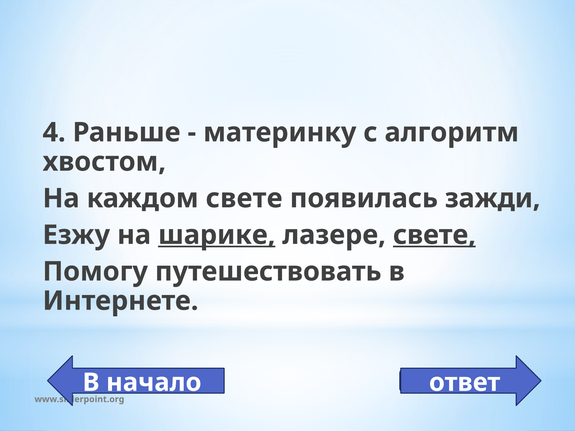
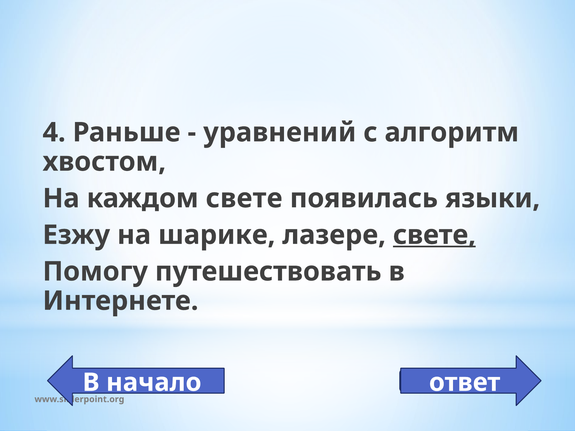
материнку: материнку -> уравнений
зажди: зажди -> языки
шарике underline: present -> none
